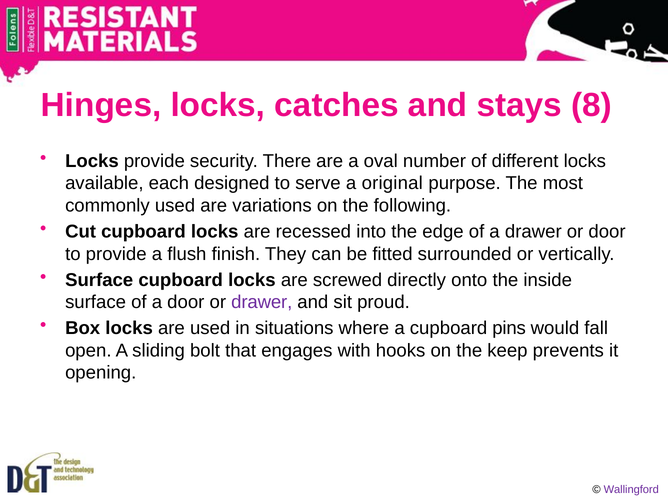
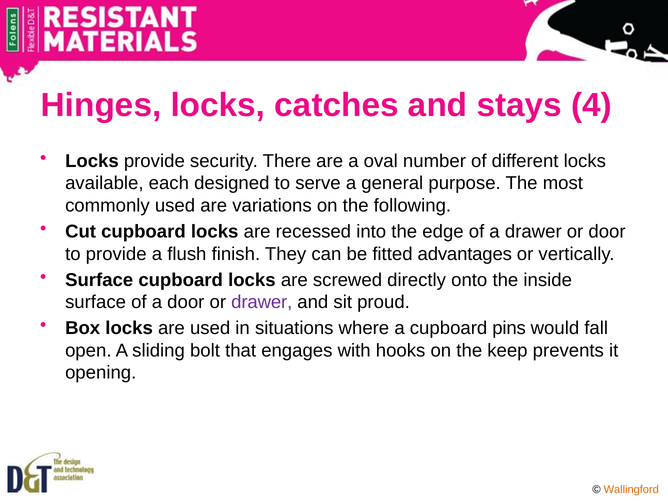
8: 8 -> 4
original: original -> general
surrounded: surrounded -> advantages
Wallingford colour: purple -> orange
